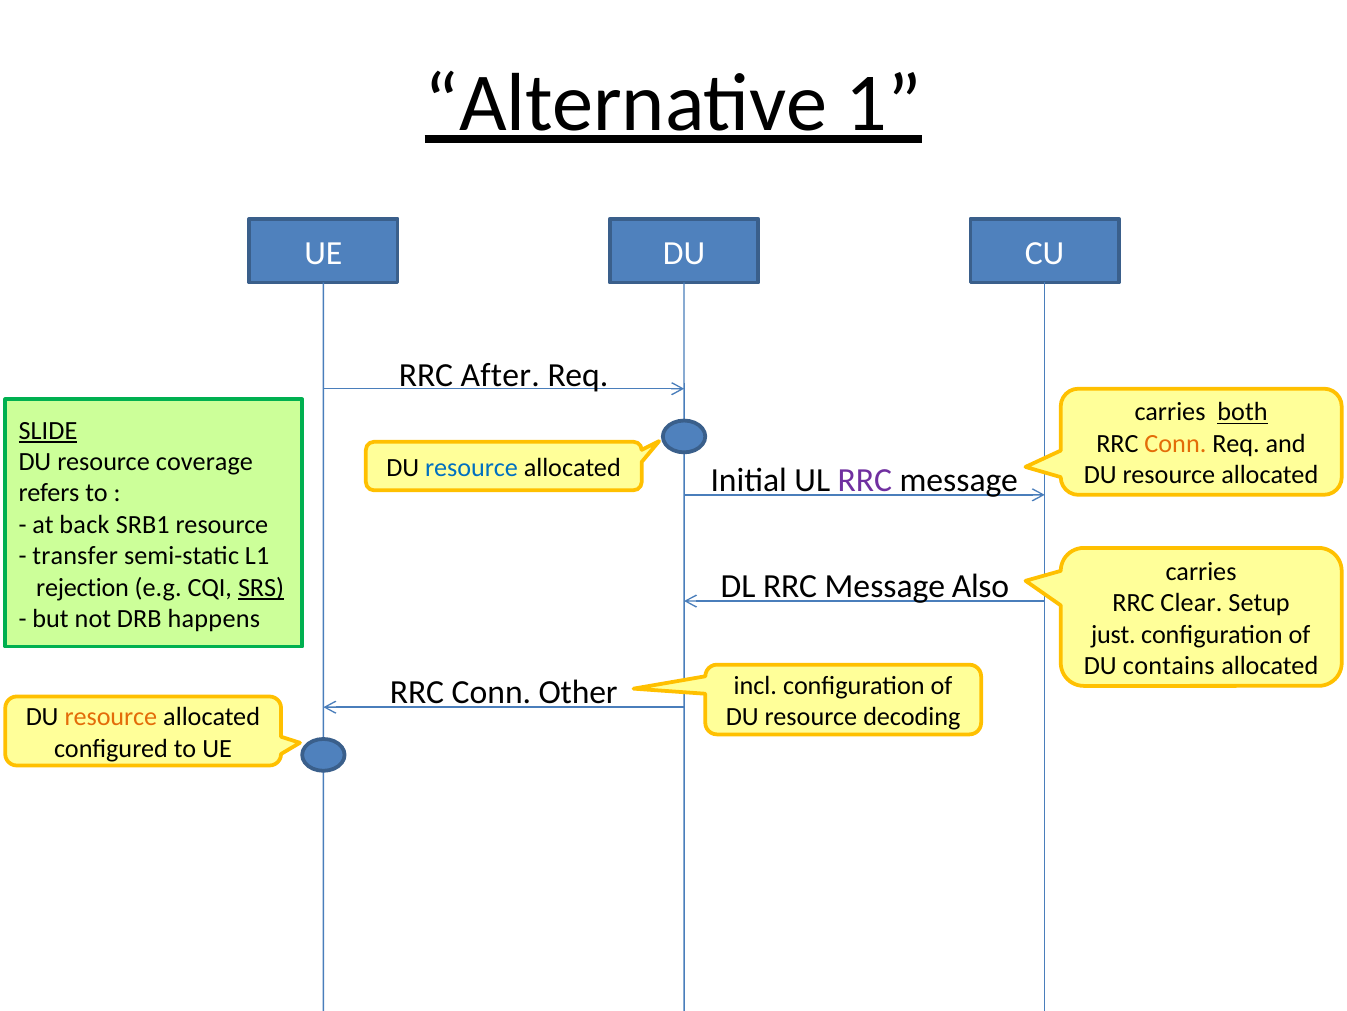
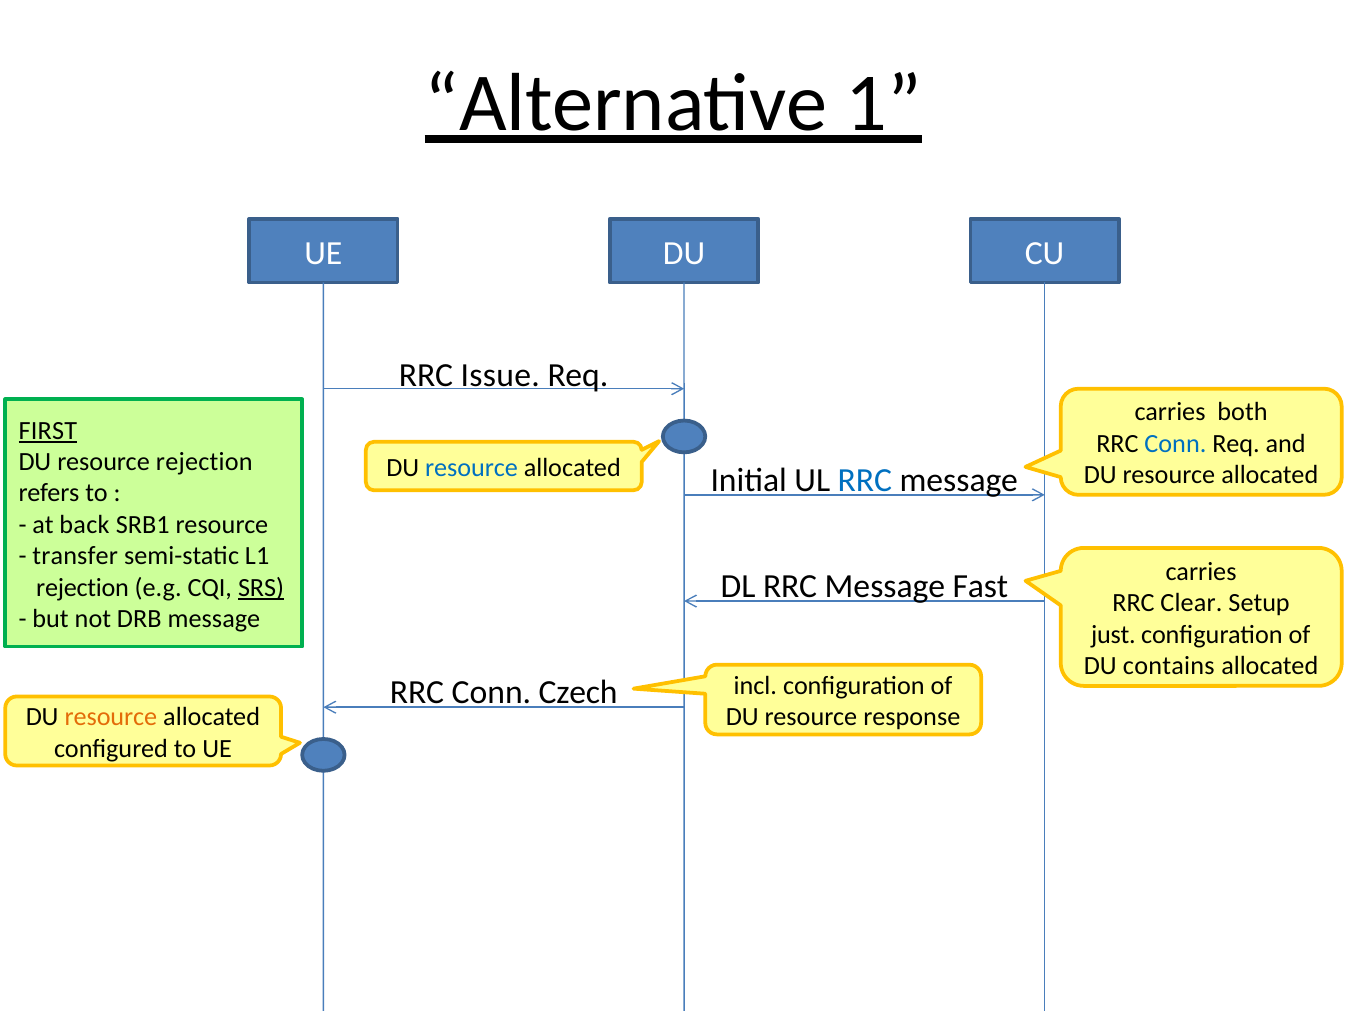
After: After -> Issue
both underline: present -> none
SLIDE: SLIDE -> FIRST
Conn at (1175, 443) colour: orange -> blue
resource coverage: coverage -> rejection
RRC at (865, 480) colour: purple -> blue
Also: Also -> Fast
DRB happens: happens -> message
Other: Other -> Czech
decoding: decoding -> response
